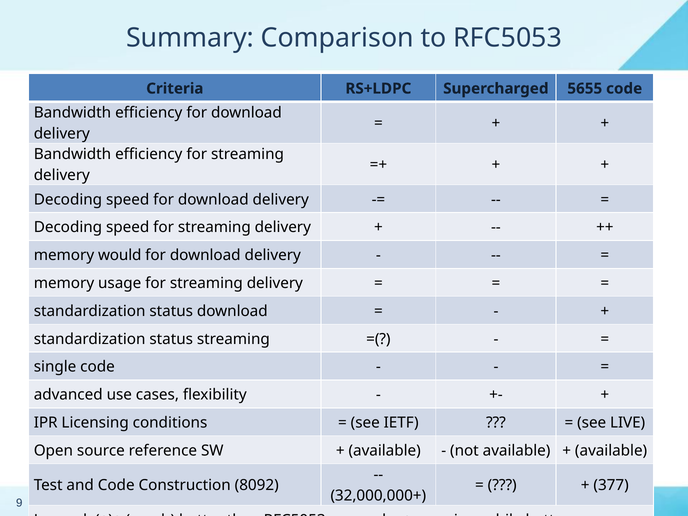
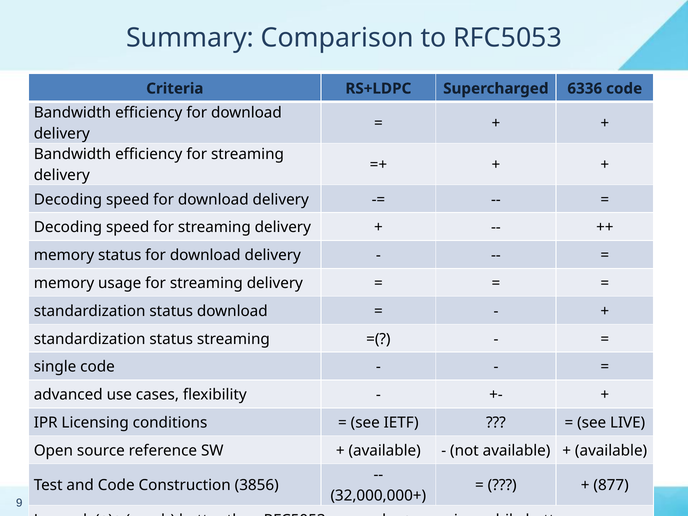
5655: 5655 -> 6336
memory would: would -> status
8092: 8092 -> 3856
377: 377 -> 877
